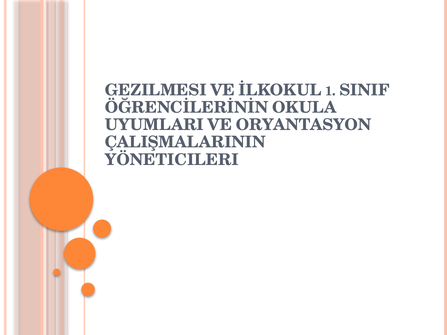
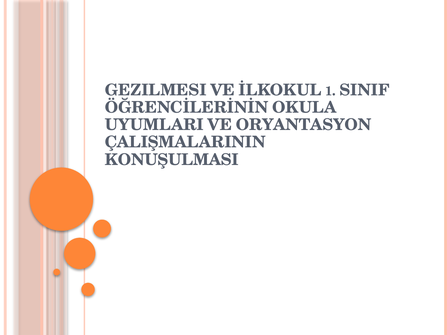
YÖNETICILERI: YÖNETICILERI -> KONUŞULMASI
